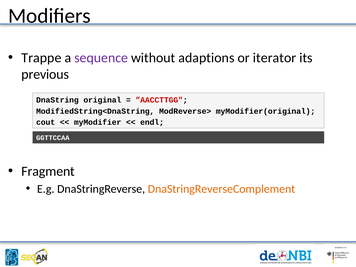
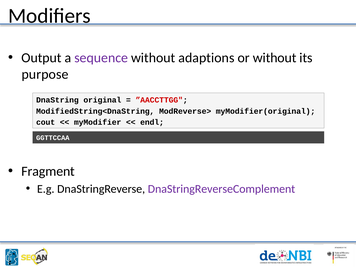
Trappe: Trappe -> Output
or iterator: iterator -> without
previous: previous -> purpose
DnaStringReverseComplement colour: orange -> purple
